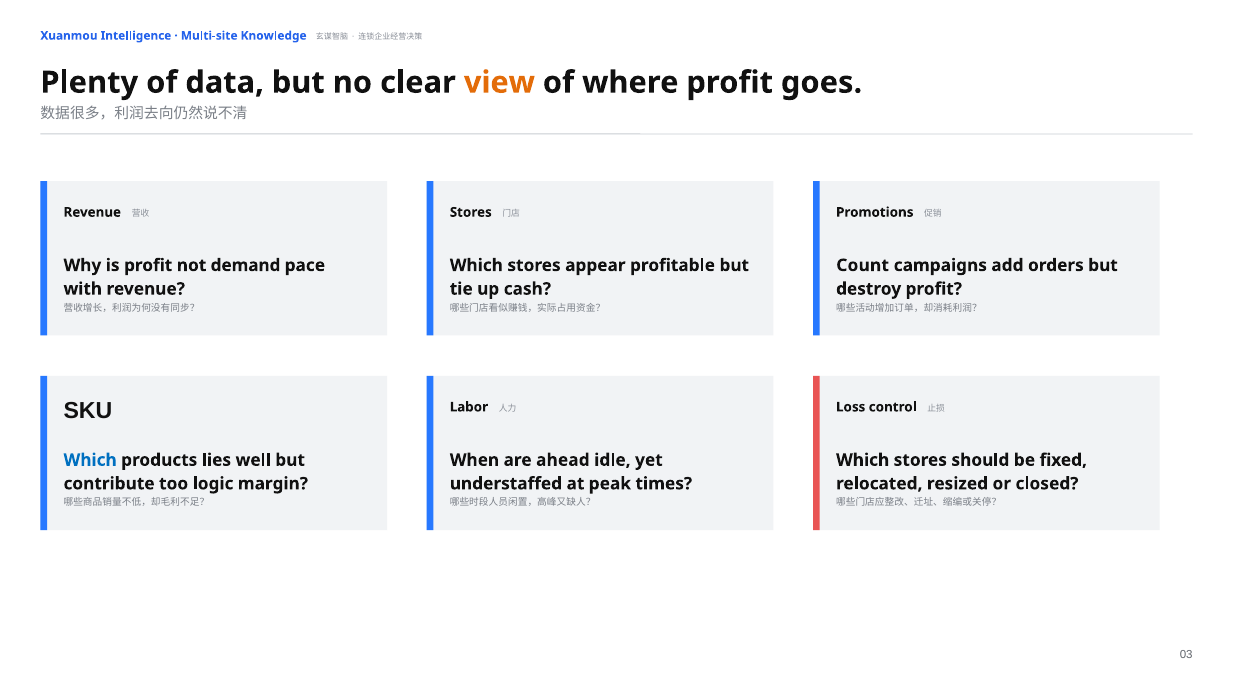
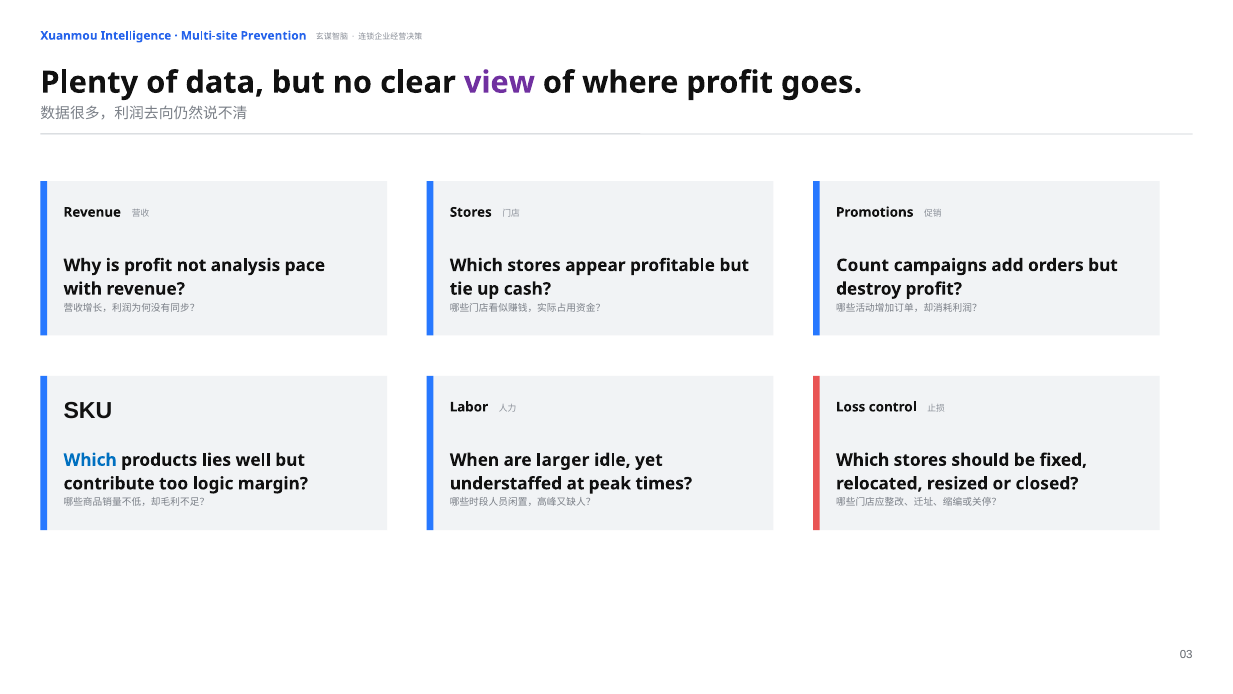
Knowledge: Knowledge -> Prevention
view colour: orange -> purple
demand: demand -> analysis
ahead: ahead -> larger
